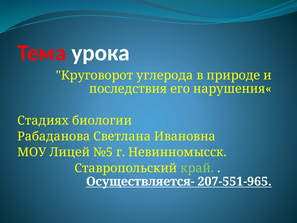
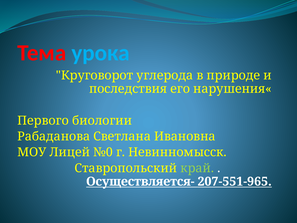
урока colour: white -> light blue
Стадиях: Стадиях -> Первого
№5: №5 -> №0
